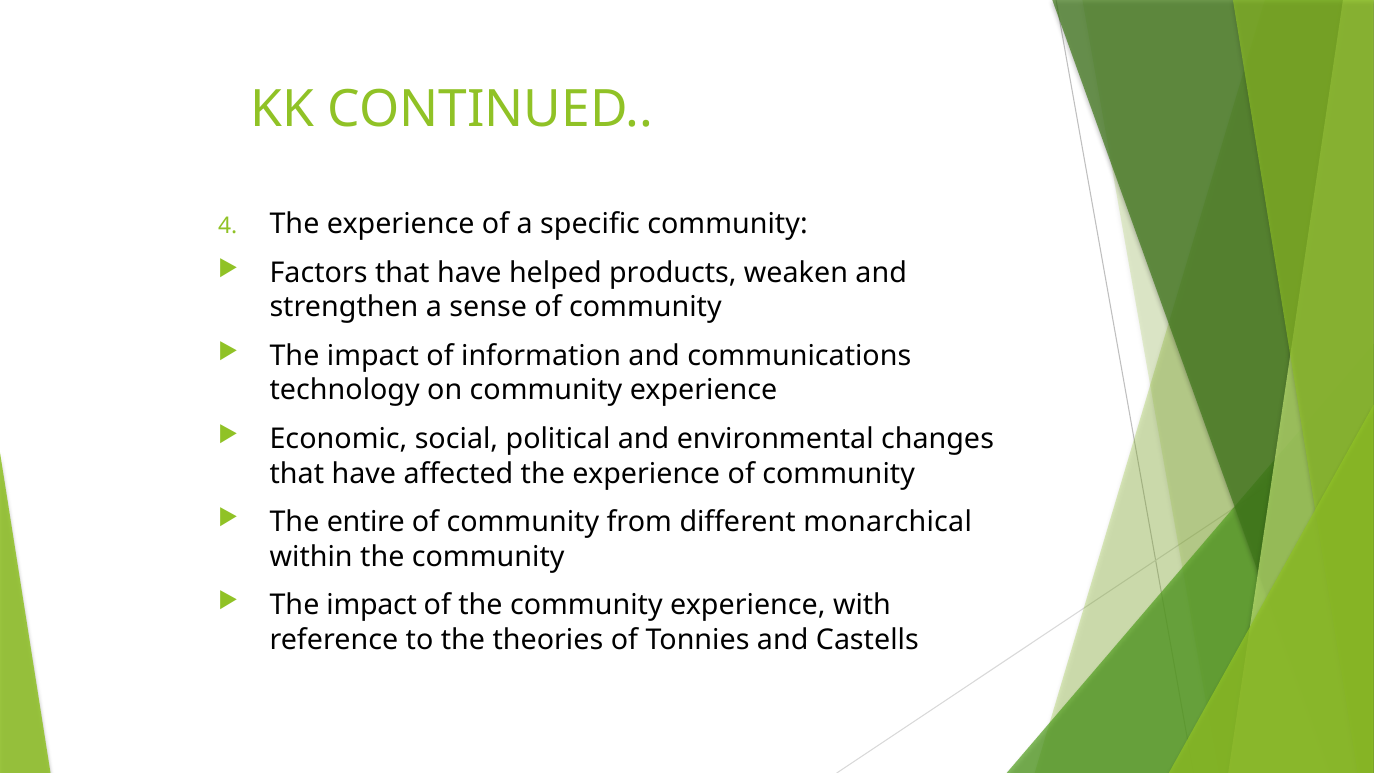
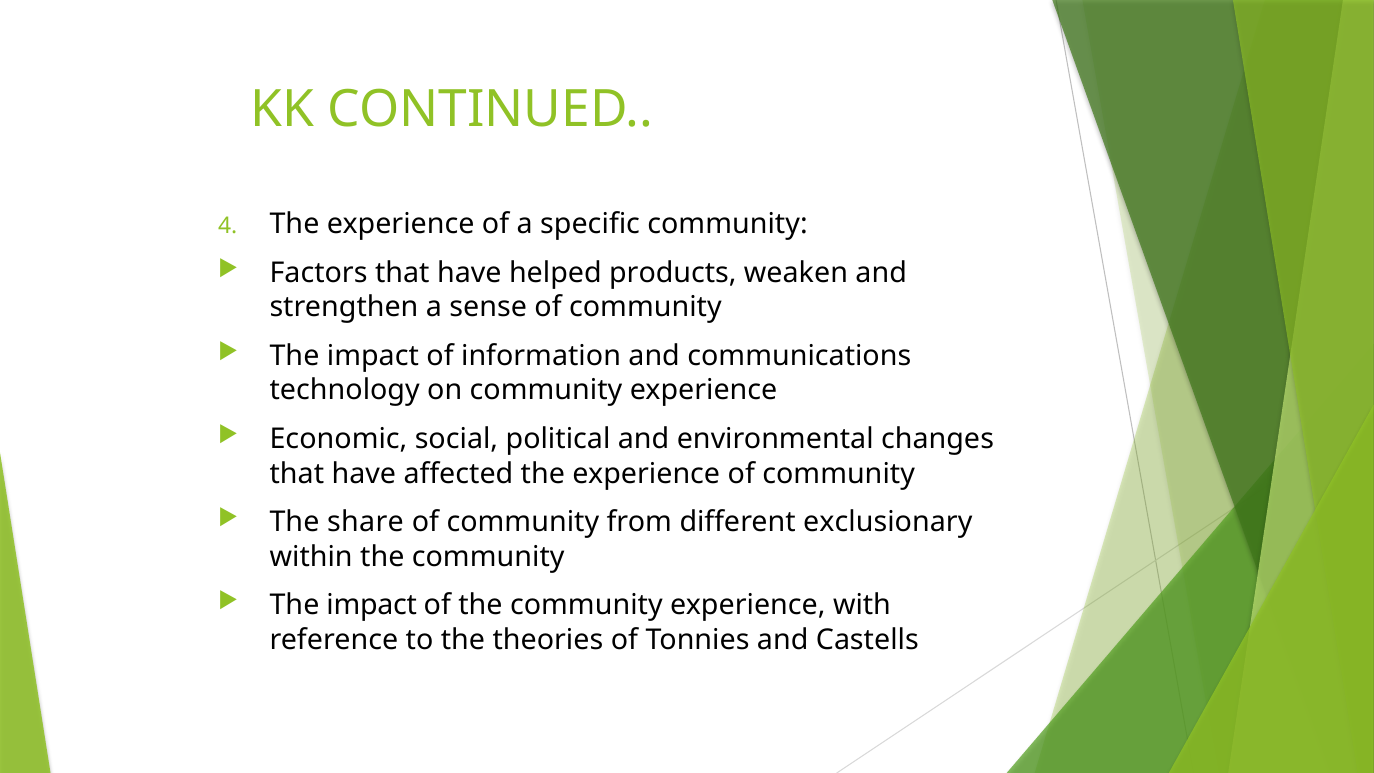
entire: entire -> share
monarchical: monarchical -> exclusionary
